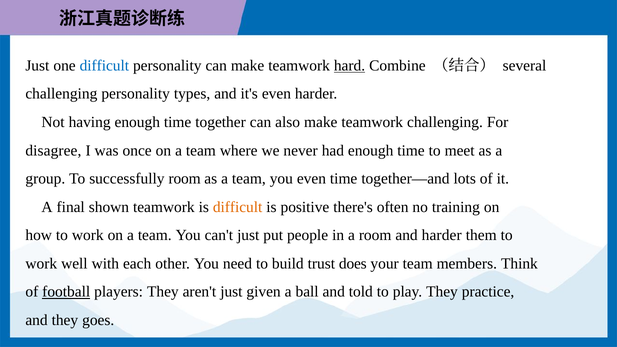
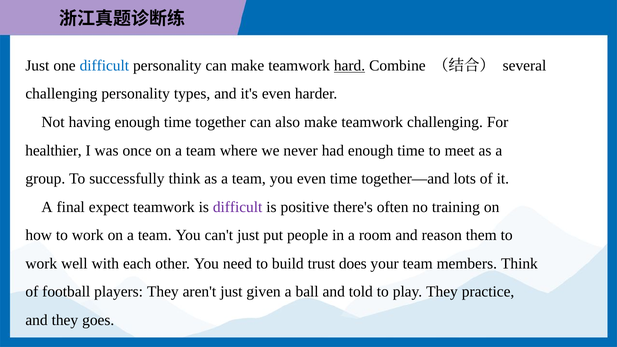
disagree: disagree -> healthier
successfully room: room -> think
shown: shown -> expect
difficult at (238, 207) colour: orange -> purple
and harder: harder -> reason
football underline: present -> none
